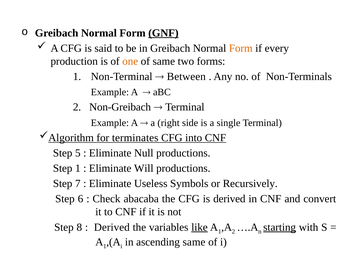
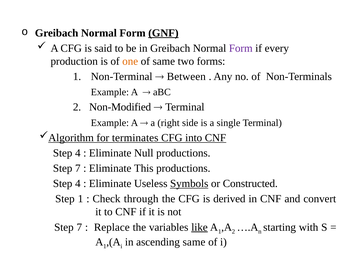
Form at (241, 48) colour: orange -> purple
Non-Greibach: Non-Greibach -> Non-Modified
5 at (78, 153): 5 -> 4
1 at (78, 169): 1 -> 7
Will: Will -> This
7 at (78, 184): 7 -> 4
Symbols underline: none -> present
Recursively: Recursively -> Constructed
Step 6: 6 -> 1
abacaba: abacaba -> through
8 at (79, 228): 8 -> 7
Derived at (112, 228): Derived -> Replace
starting underline: present -> none
